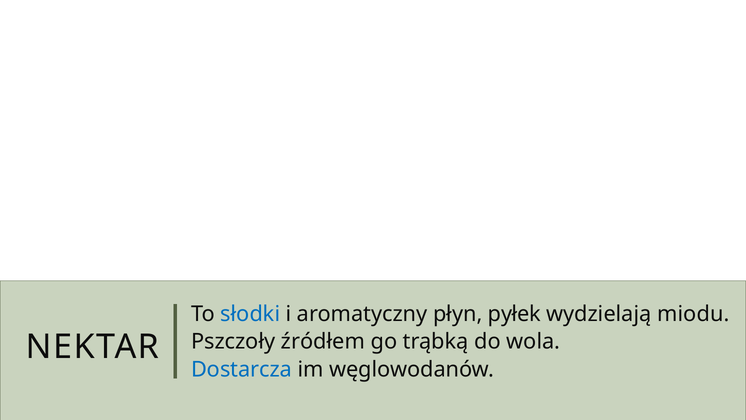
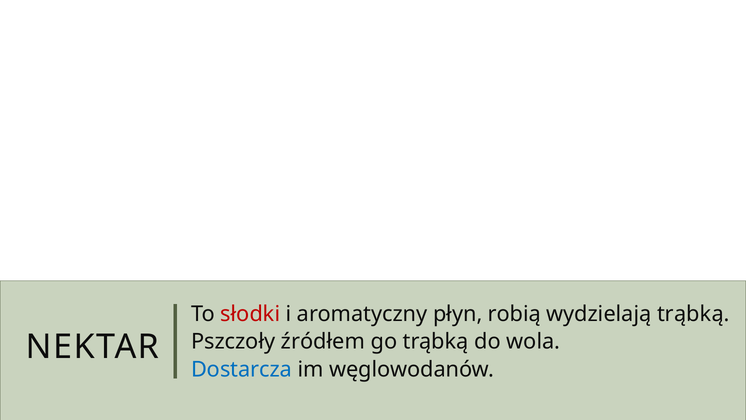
słodki colour: blue -> red
pyłek: pyłek -> robią
wydzielają miodu: miodu -> trąbką
